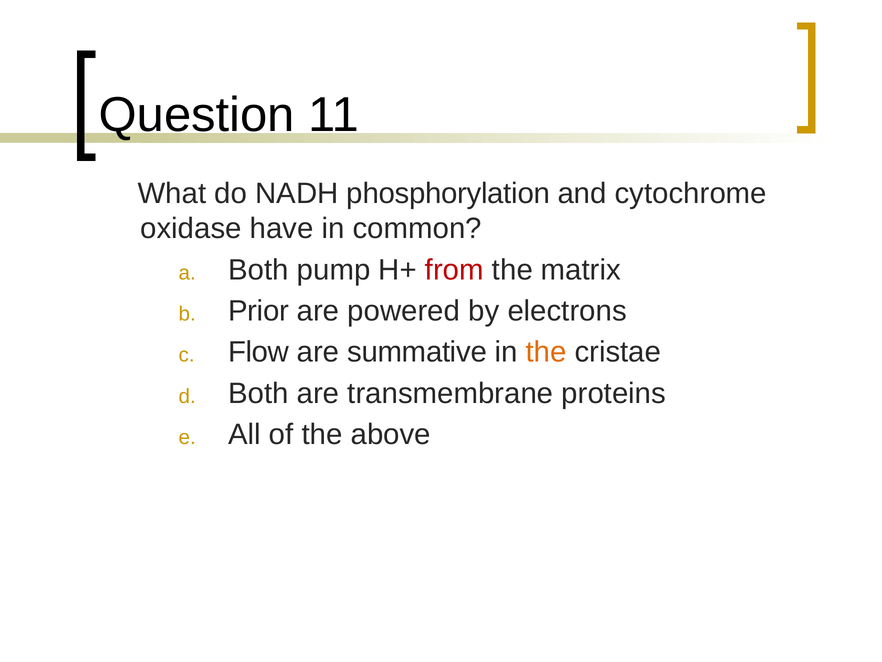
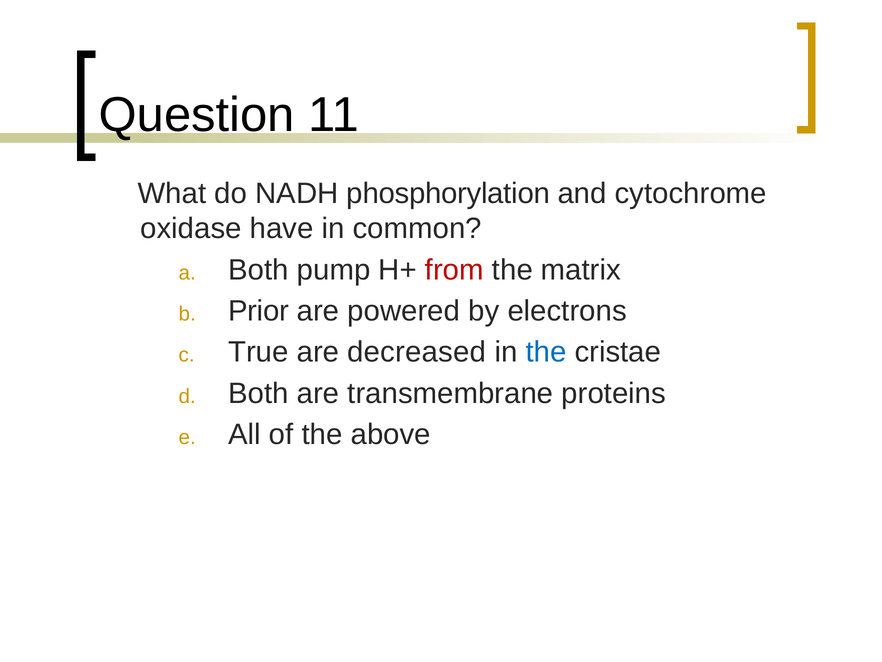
Flow: Flow -> True
summative: summative -> decreased
the at (546, 352) colour: orange -> blue
